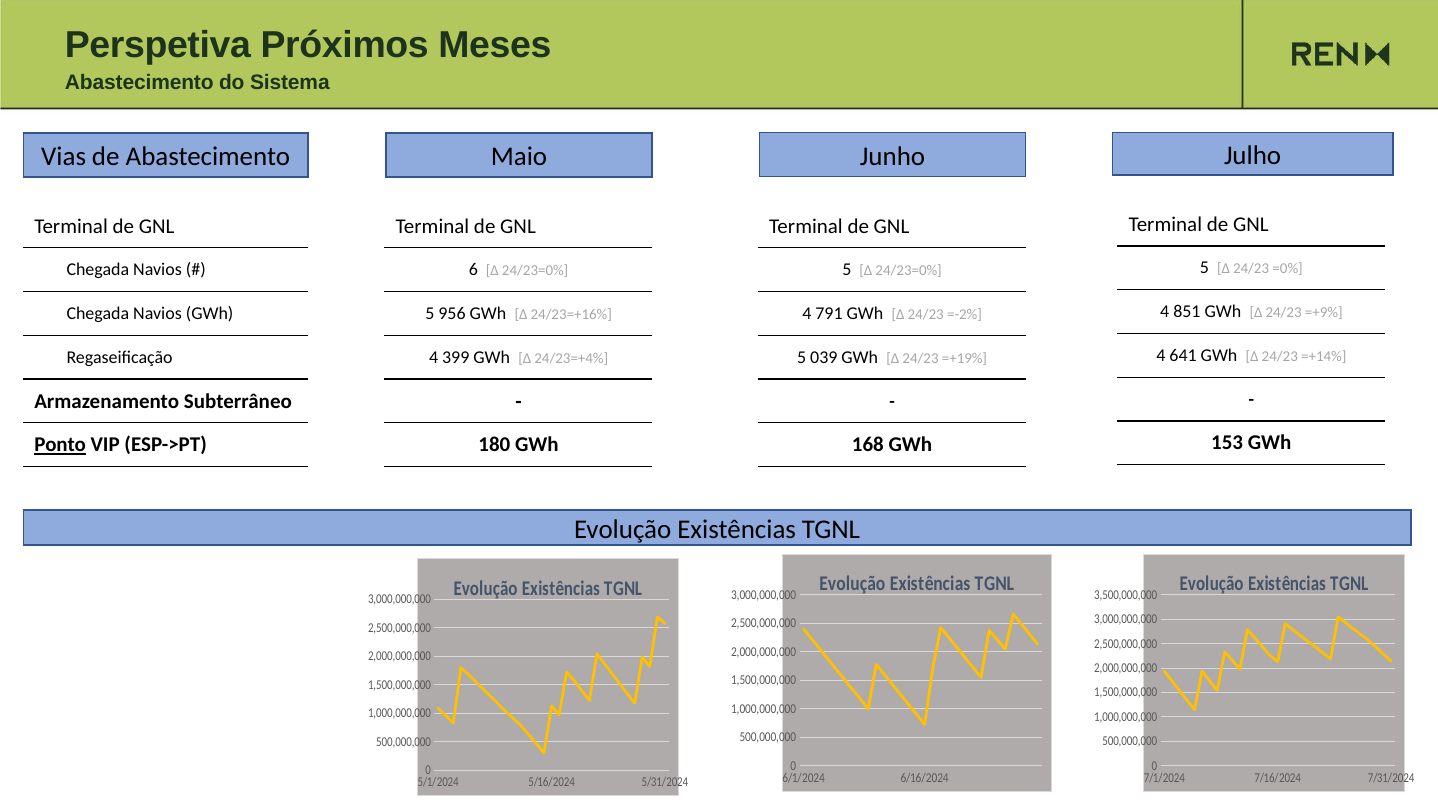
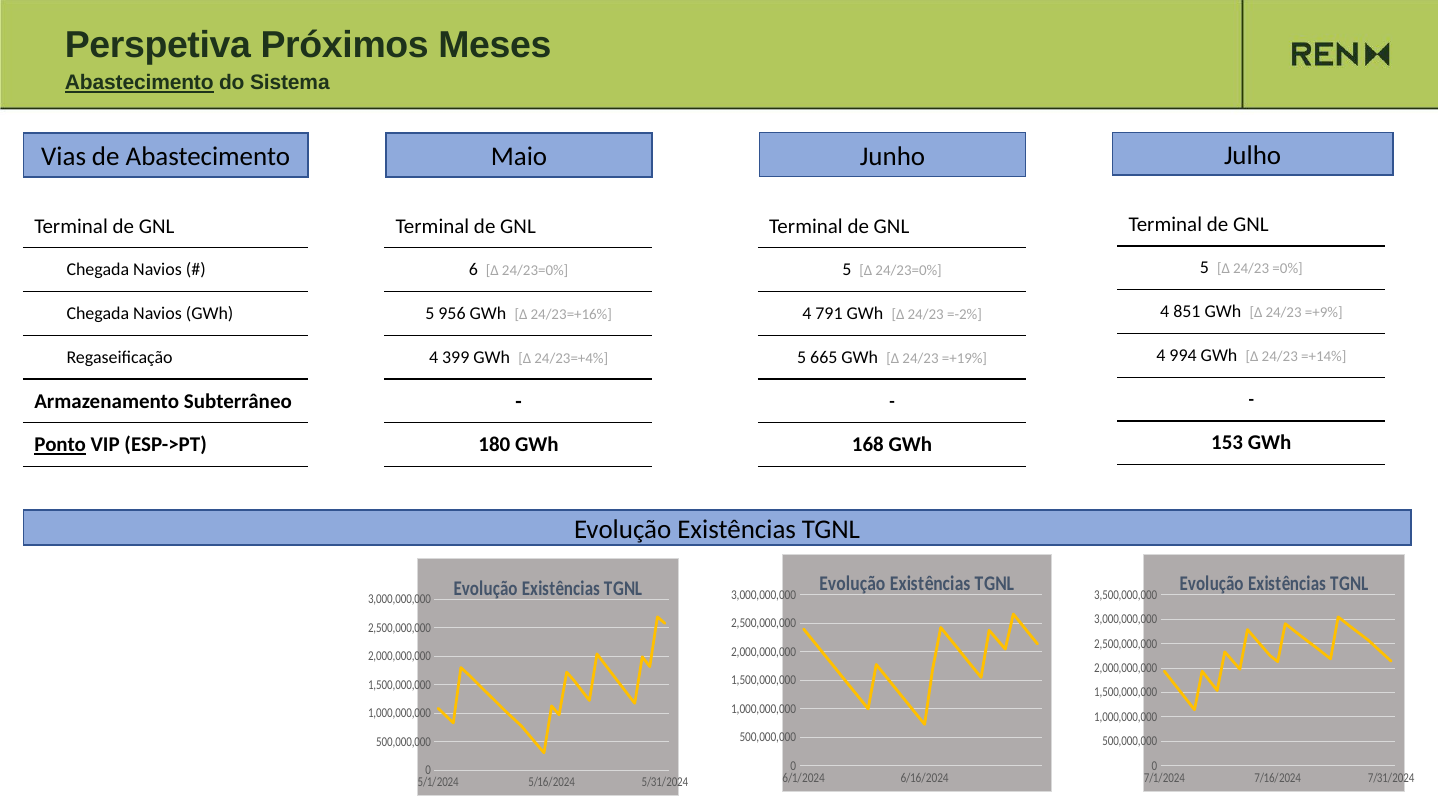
Abastecimento at (139, 83) underline: none -> present
641: 641 -> 994
039: 039 -> 665
